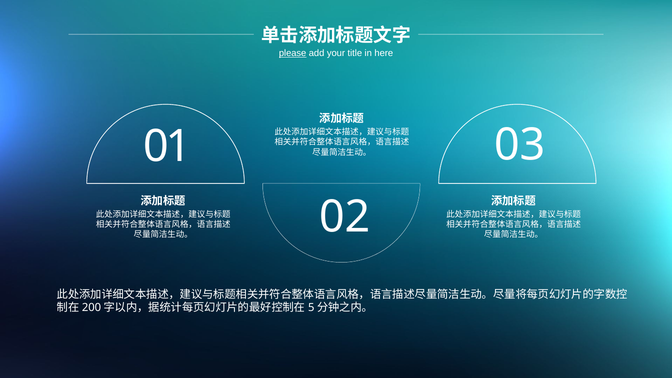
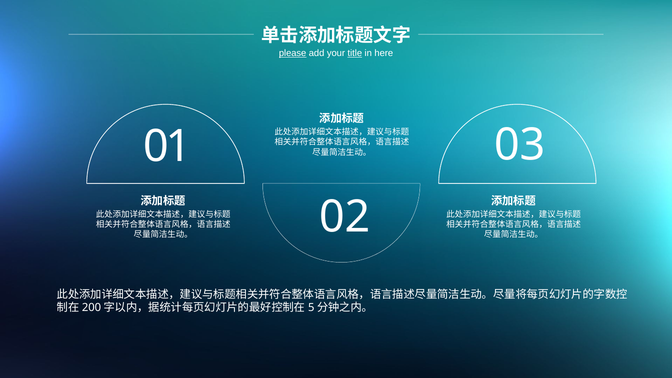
title underline: none -> present
